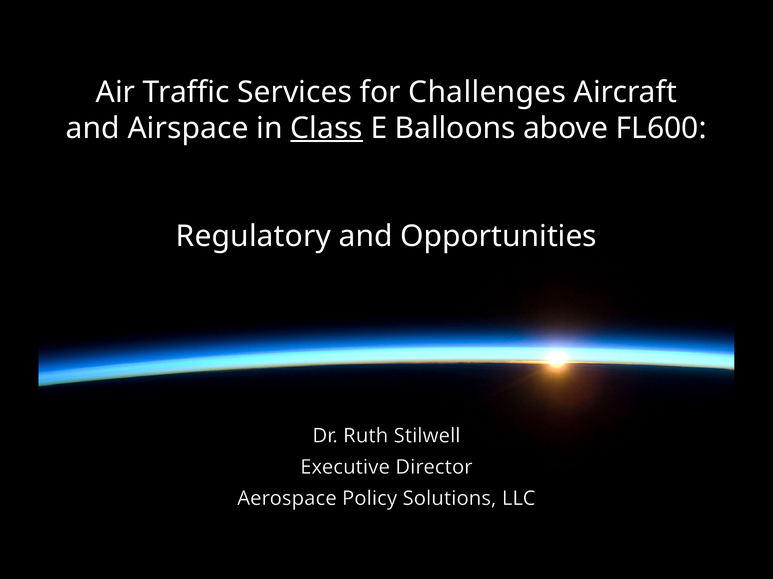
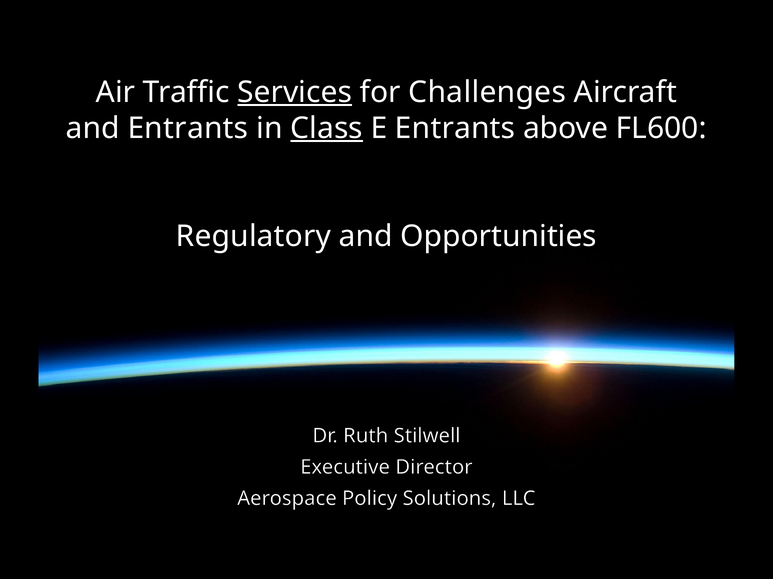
Services underline: none -> present
and Airspace: Airspace -> Entrants
E Balloons: Balloons -> Entrants
